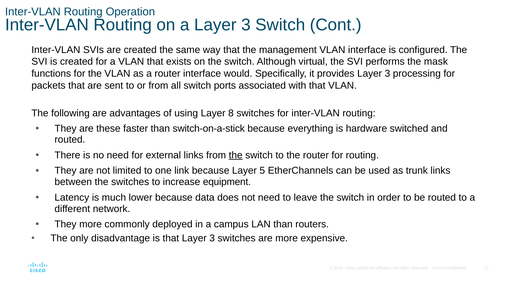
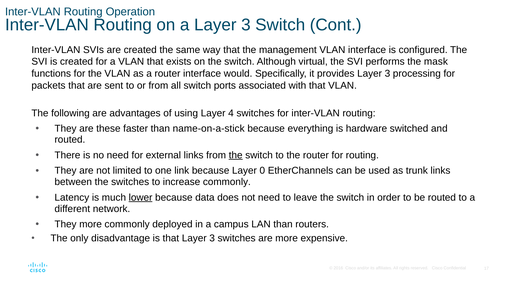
8: 8 -> 4
switch-on-a-stick: switch-on-a-stick -> name-on-a-stick
5: 5 -> 0
increase equipment: equipment -> commonly
lower underline: none -> present
